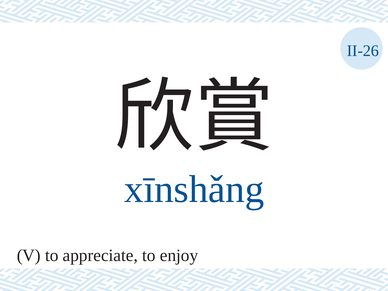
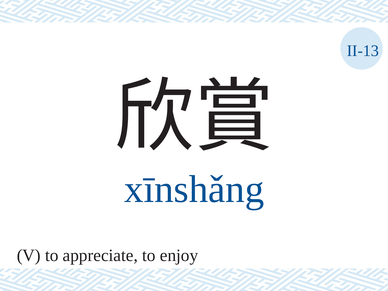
II-26: II-26 -> II-13
